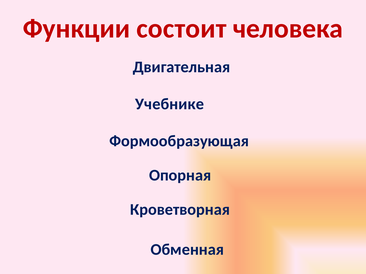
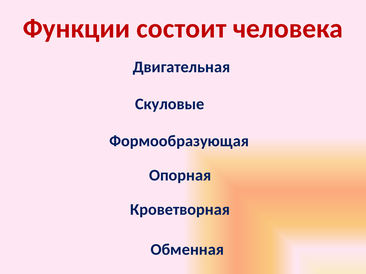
Учебнике: Учебнике -> Скуловые
